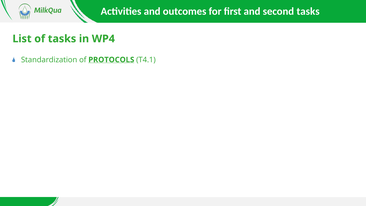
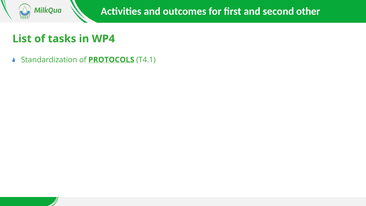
second tasks: tasks -> other
